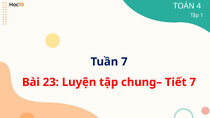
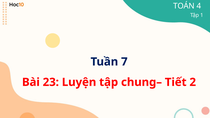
Tiết 7: 7 -> 2
